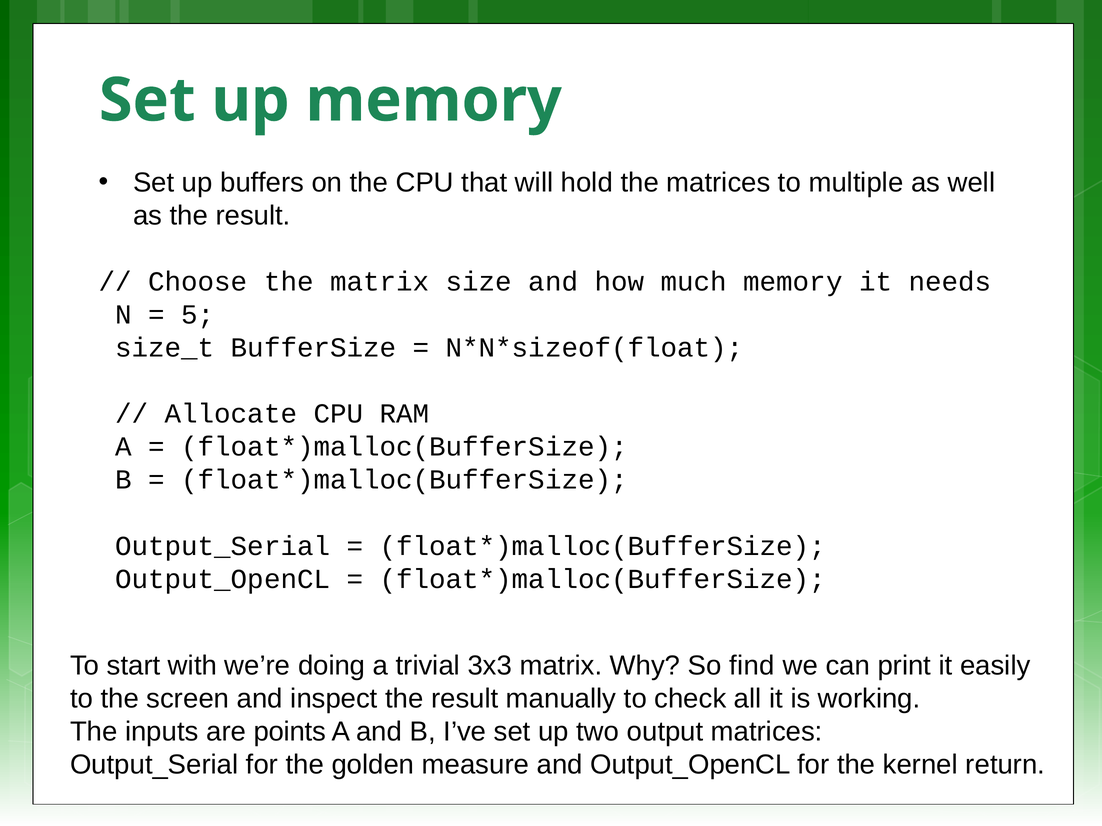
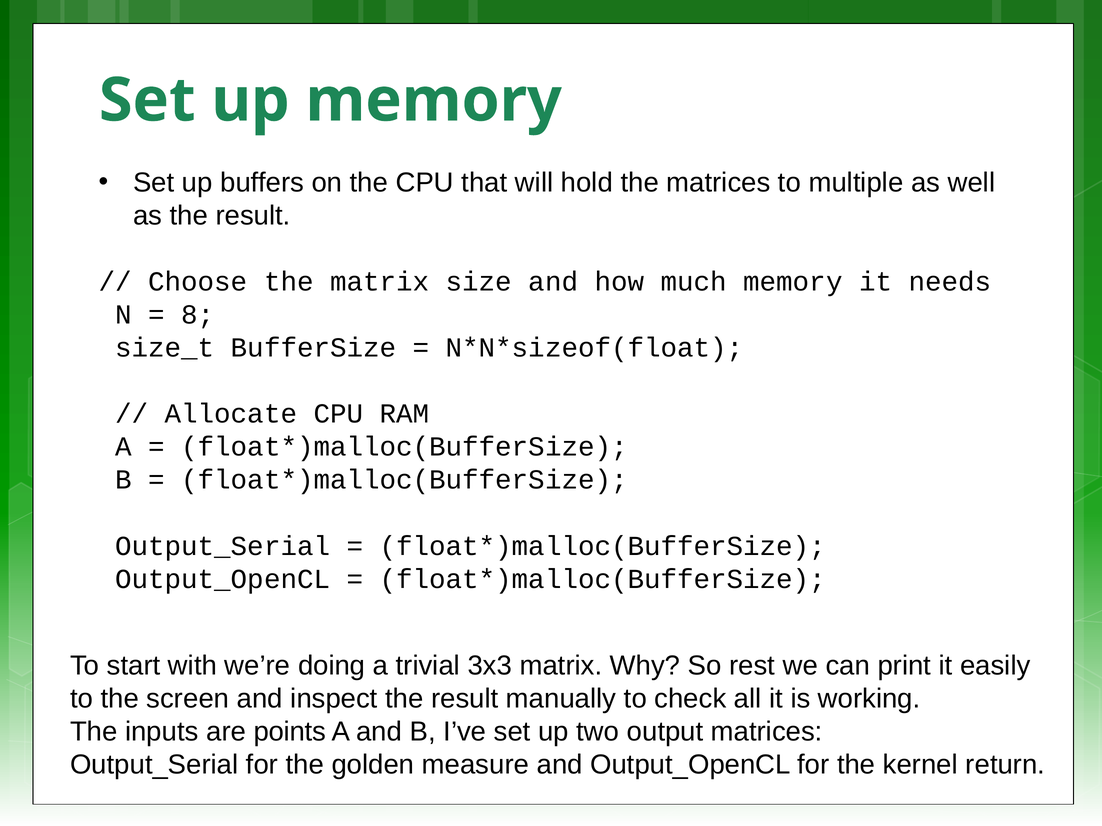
5: 5 -> 8
find: find -> rest
